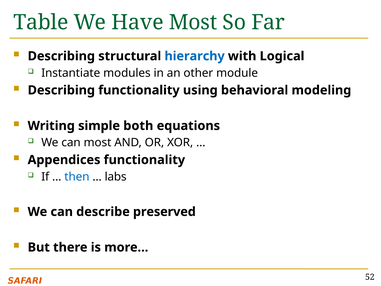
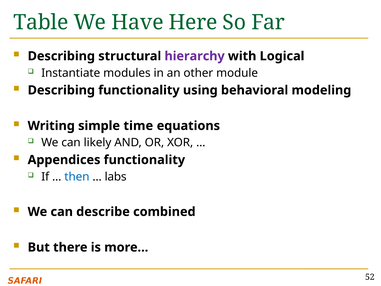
Have Most: Most -> Here
hierarchy colour: blue -> purple
both: both -> time
can most: most -> likely
preserved: preserved -> combined
